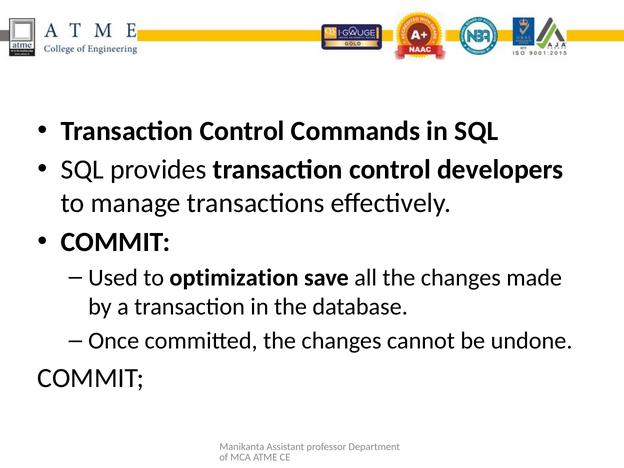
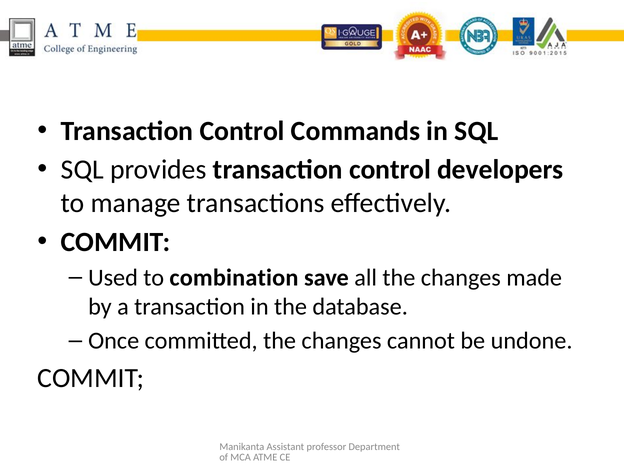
optimization: optimization -> combination
